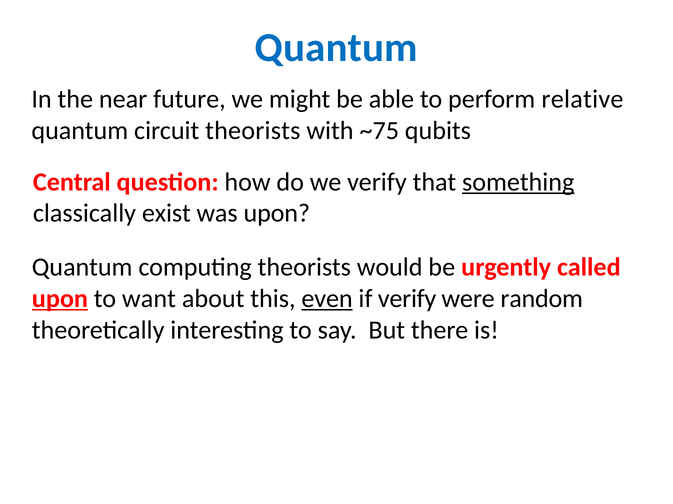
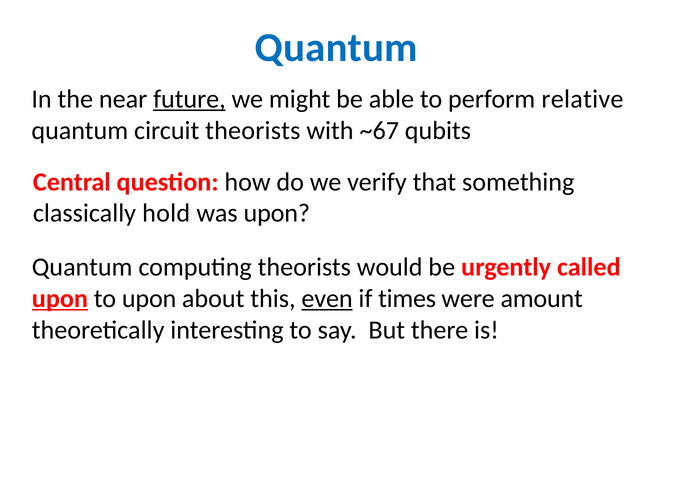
future underline: none -> present
~75: ~75 -> ~67
something underline: present -> none
exist: exist -> hold
to want: want -> upon
if verify: verify -> times
random: random -> amount
